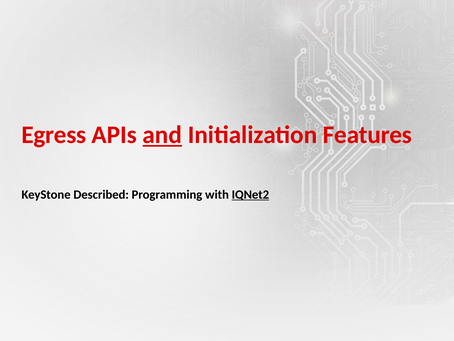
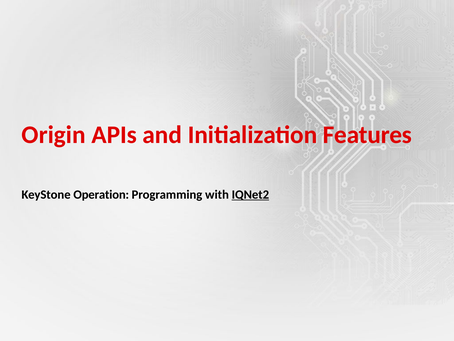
Egress: Egress -> Origin
and underline: present -> none
Described: Described -> Operation
